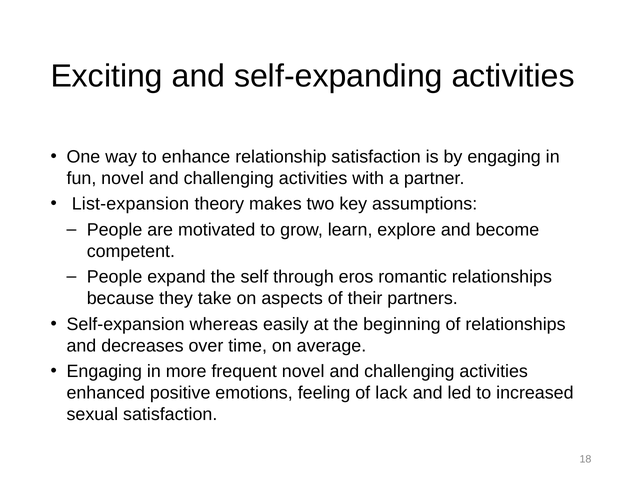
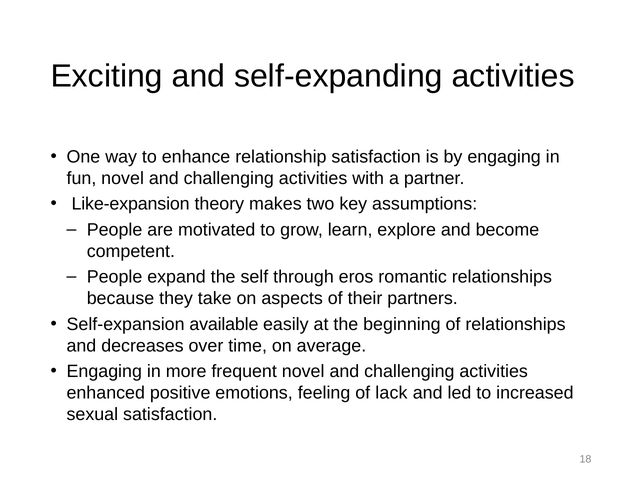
List-expansion: List-expansion -> Like-expansion
whereas: whereas -> available
